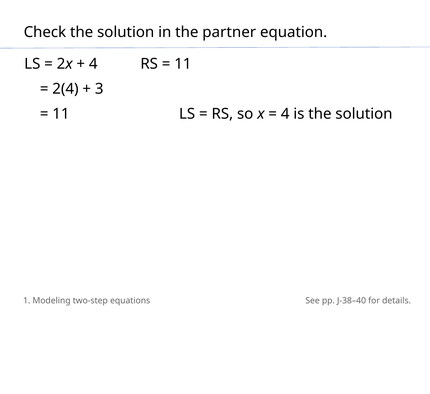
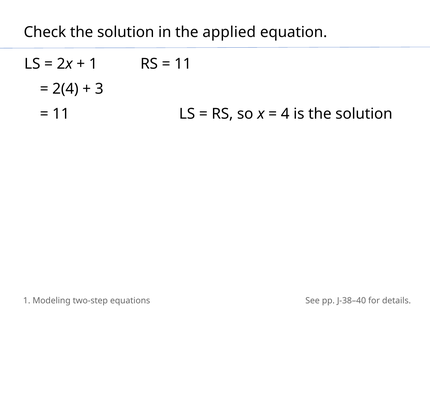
partner: partner -> applied
4 at (93, 64): 4 -> 1
